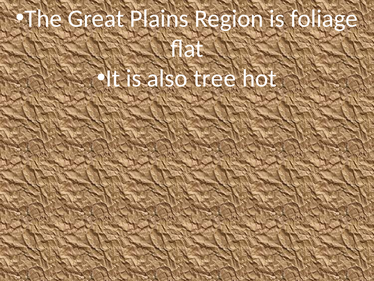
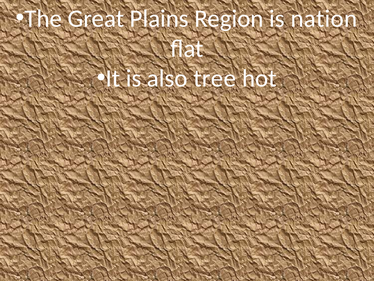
foliage: foliage -> nation
